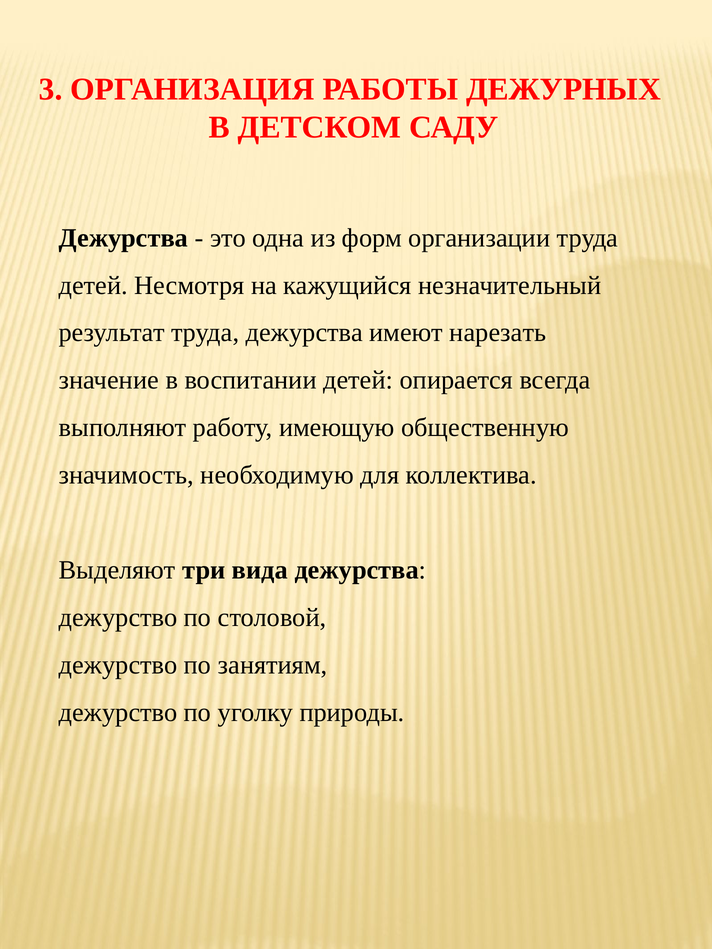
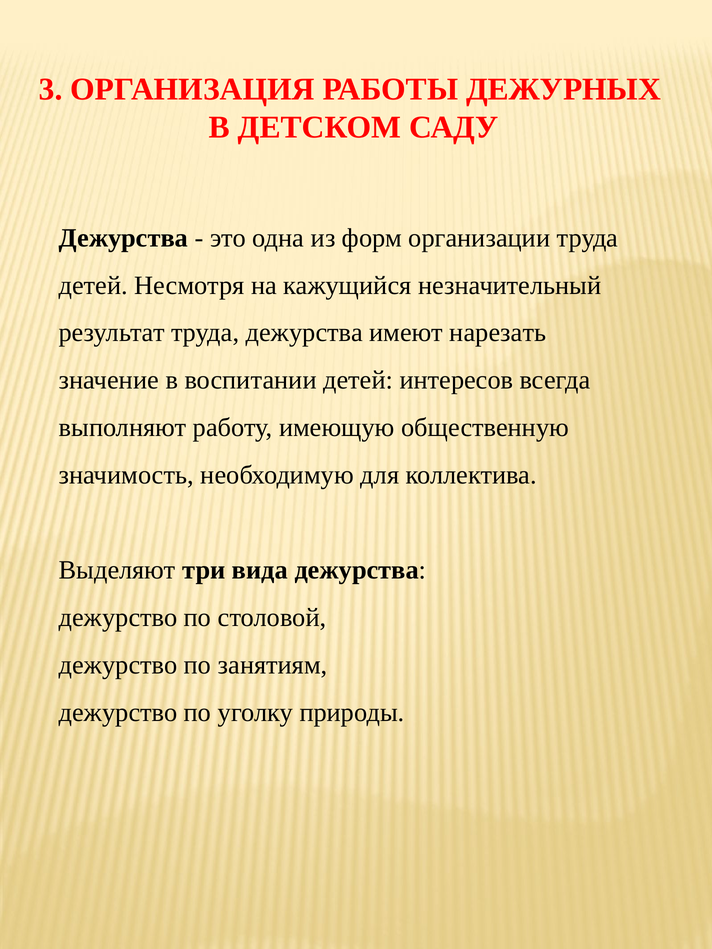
опирается: опирается -> интересов
